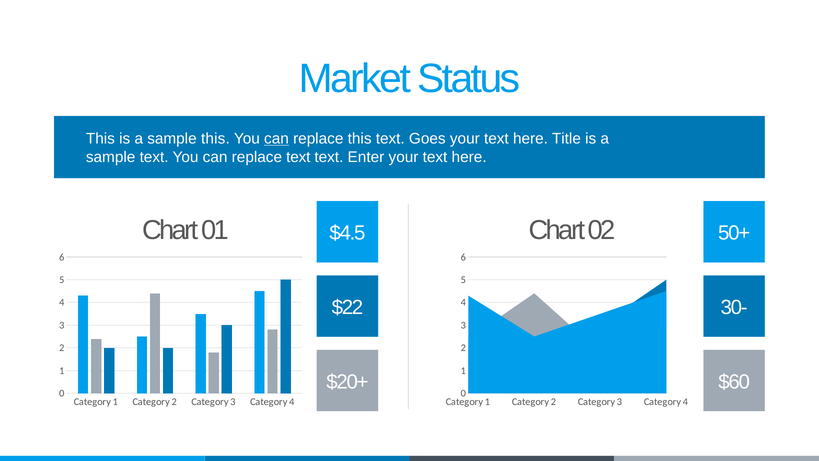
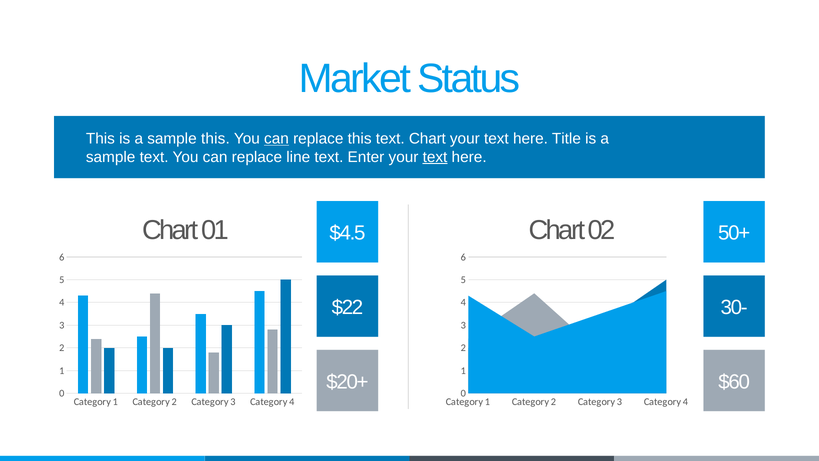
text Goes: Goes -> Chart
replace text: text -> line
text at (435, 157) underline: none -> present
